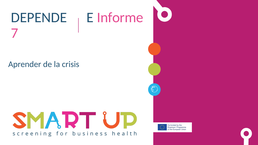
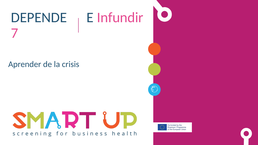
Informe: Informe -> Infundir
